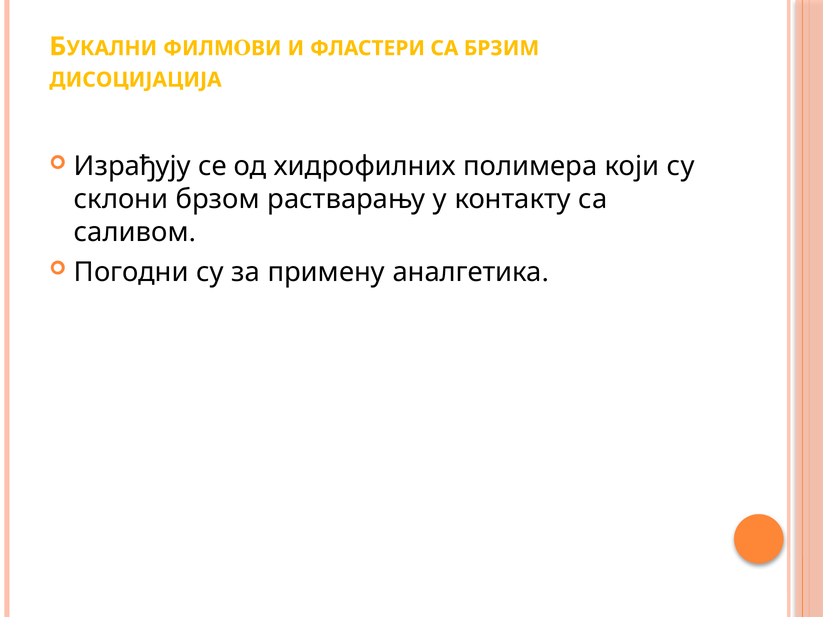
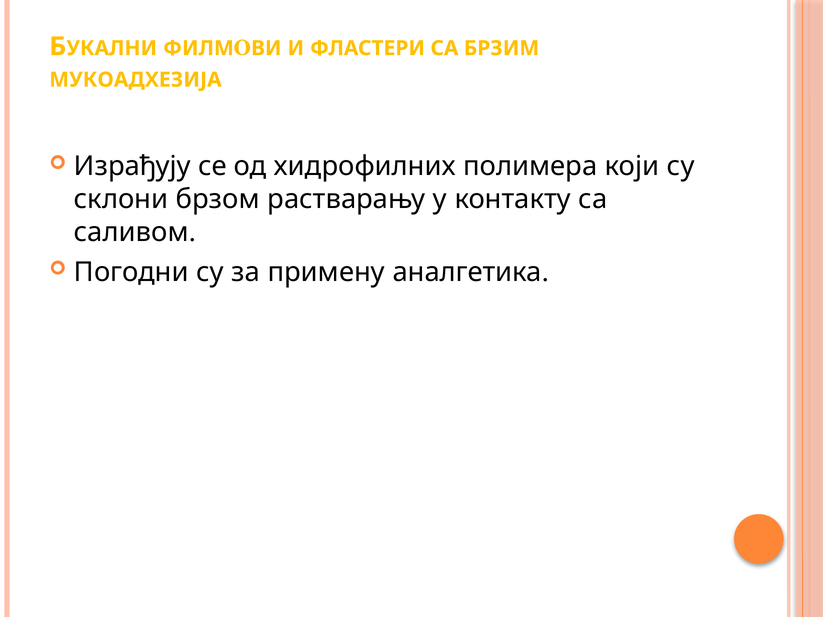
ДИСОЦИЈАЦИЈА: ДИСОЦИЈАЦИЈА -> МУКОАДХЕЗИЈА
